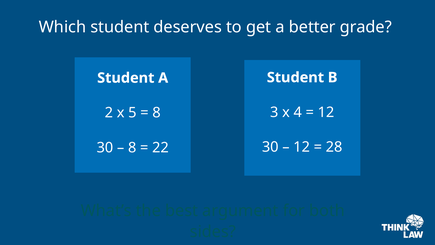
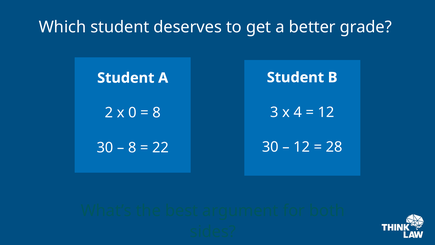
5: 5 -> 0
